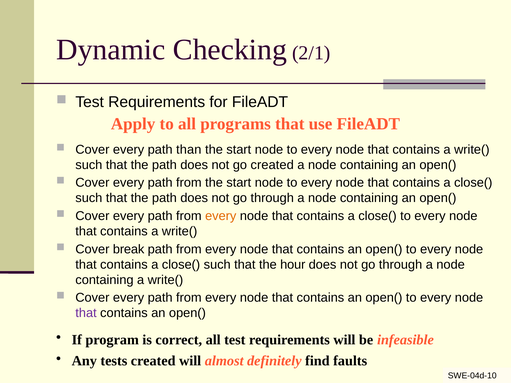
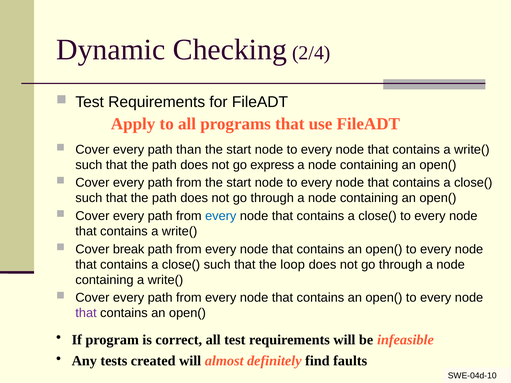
2/1: 2/1 -> 2/4
go created: created -> express
every at (221, 216) colour: orange -> blue
hour: hour -> loop
